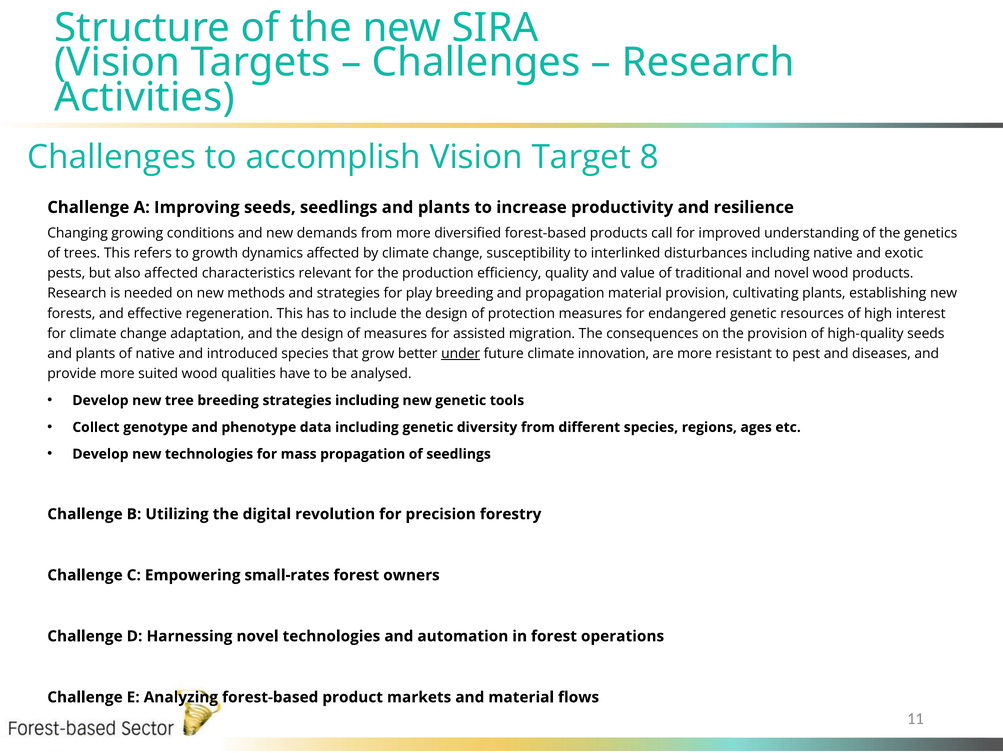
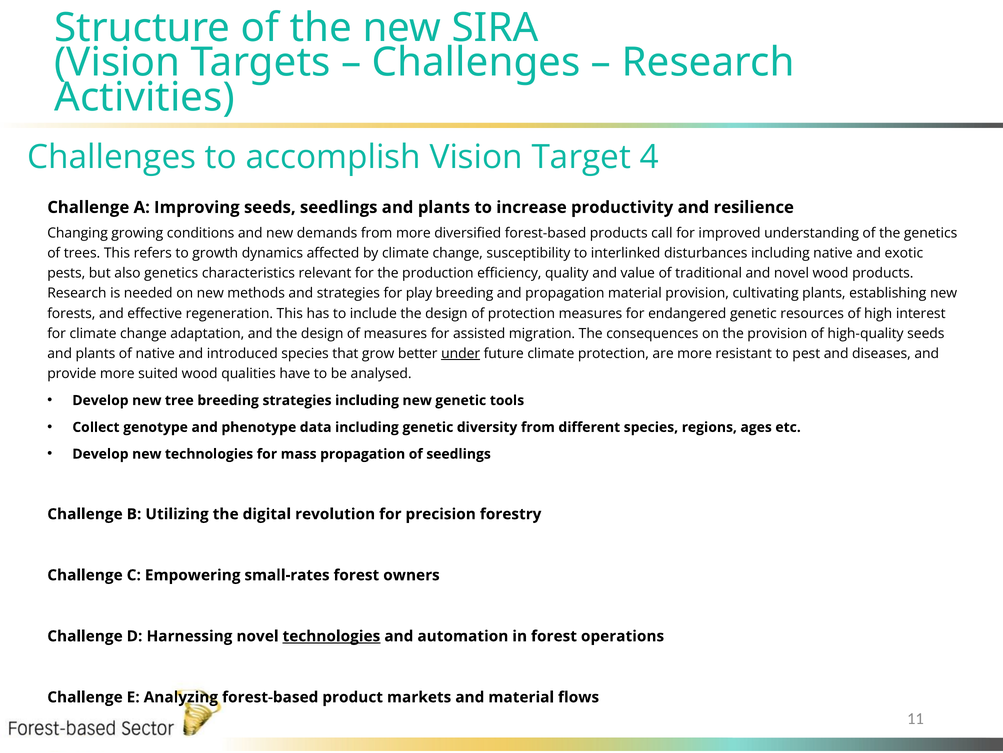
8: 8 -> 4
also affected: affected -> genetics
climate innovation: innovation -> protection
technologies at (331, 636) underline: none -> present
